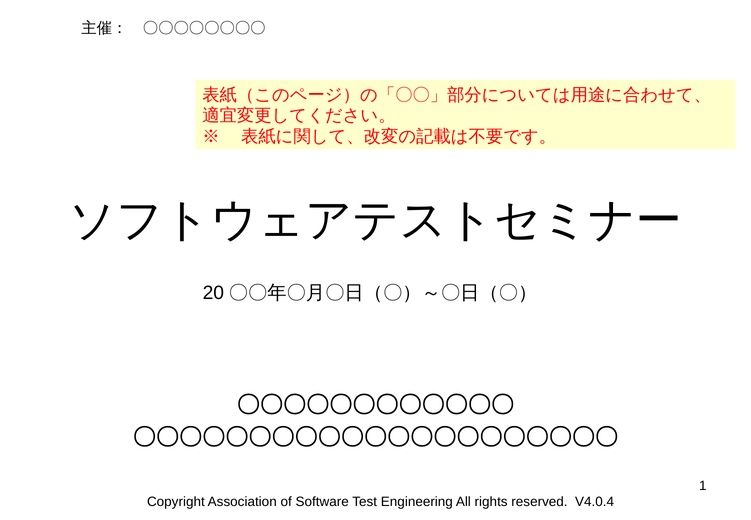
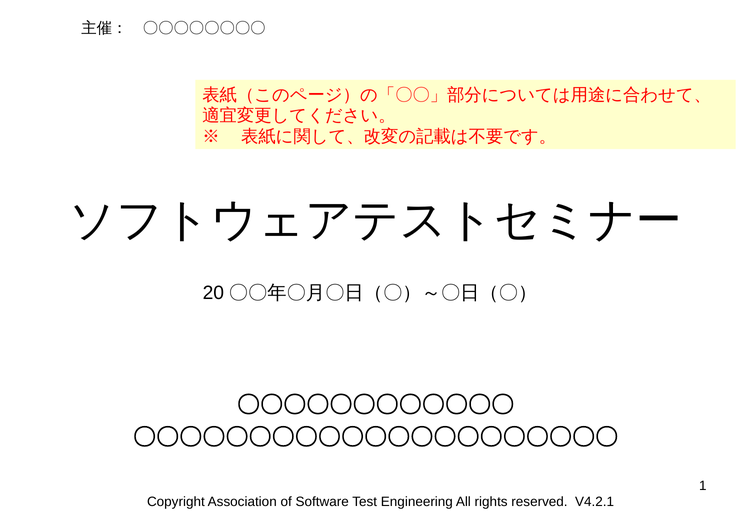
V4.0.4: V4.0.4 -> V4.2.1
